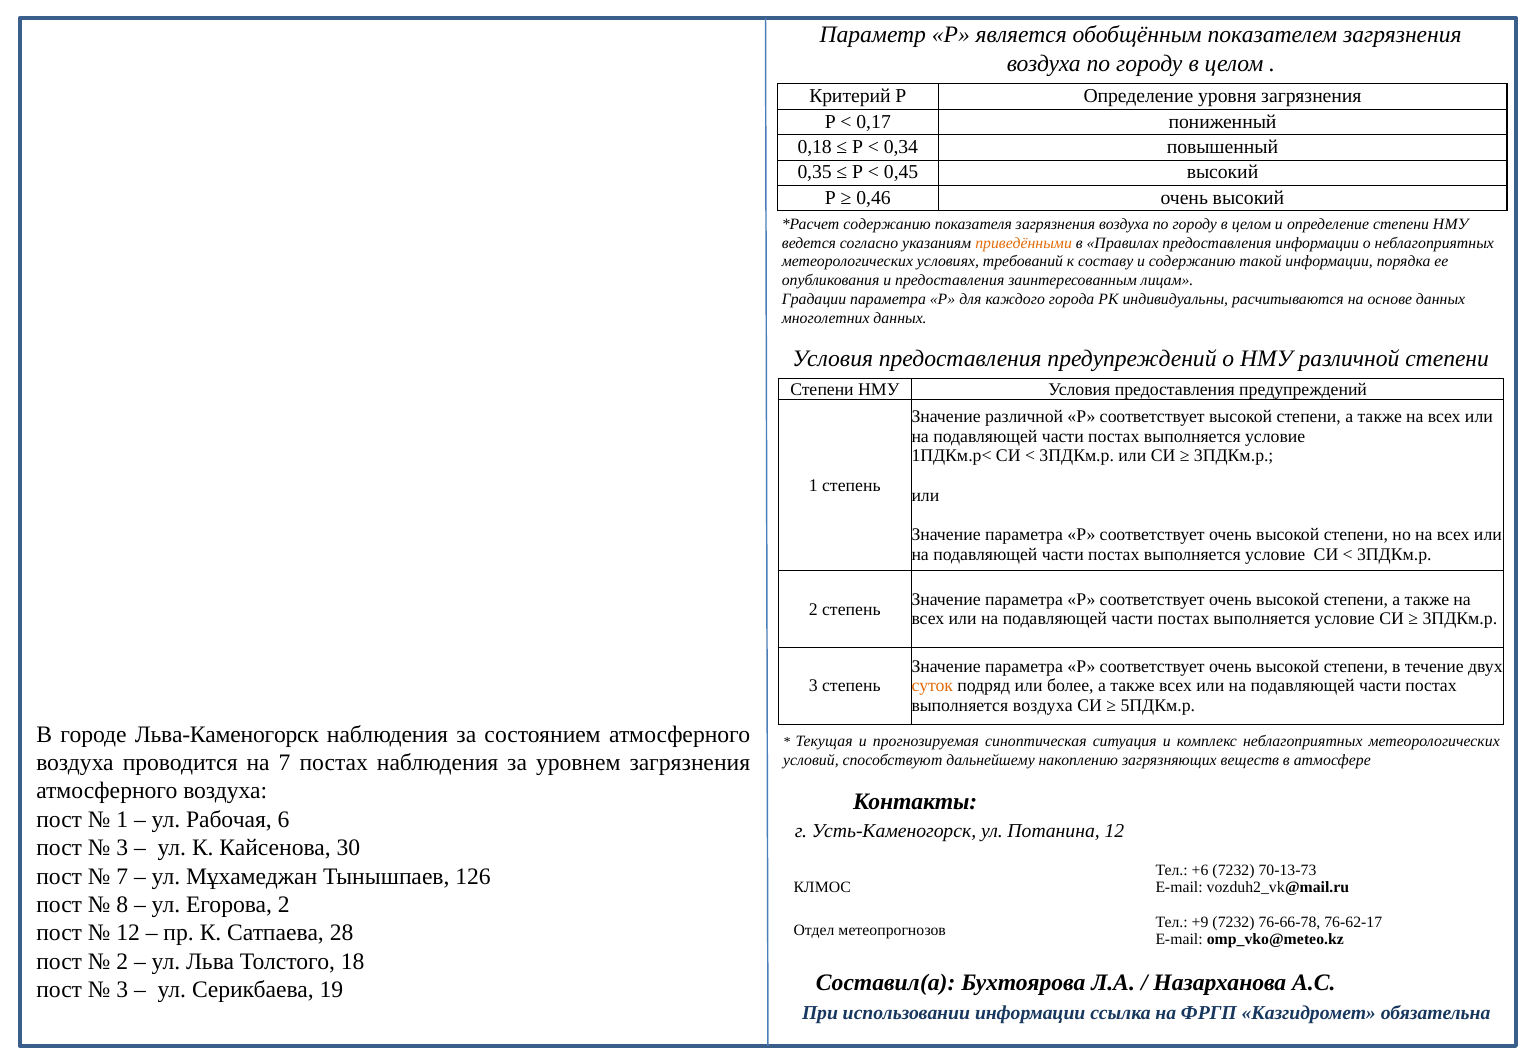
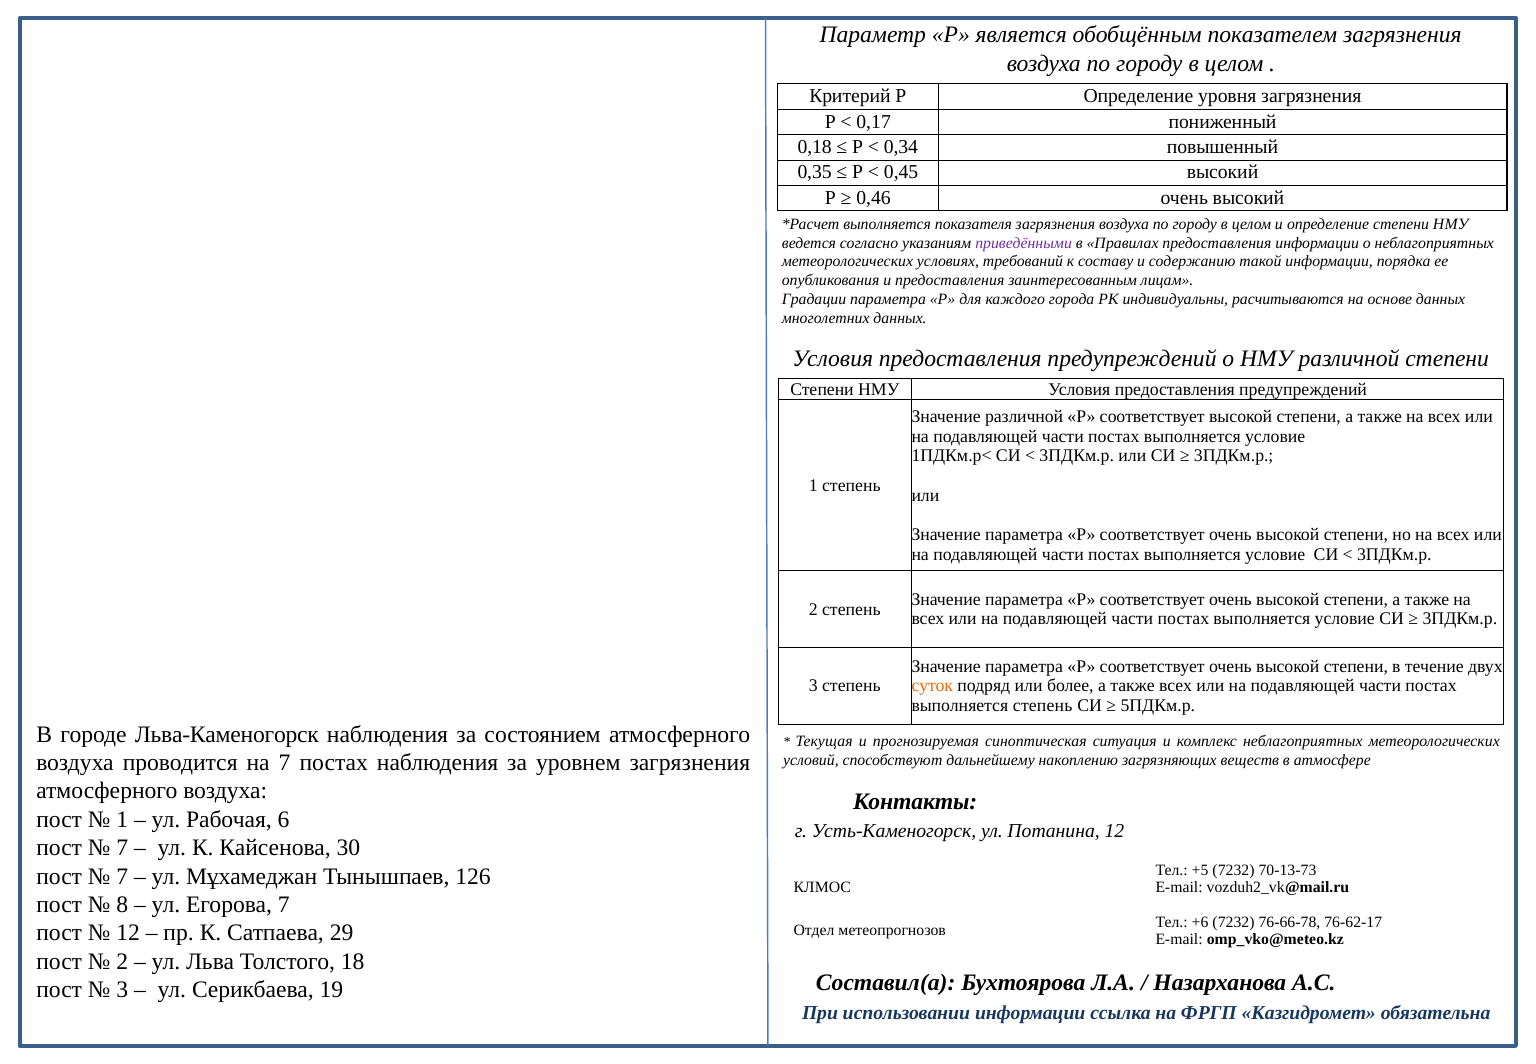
содержанию at (887, 224): содержанию -> выполняется
приведёнными colour: orange -> purple
выполняется воздуха: воздуха -> степень
3 at (122, 847): 3 -> 7
+6: +6 -> +5
Егорова 2: 2 -> 7
+9: +9 -> +6
28: 28 -> 29
